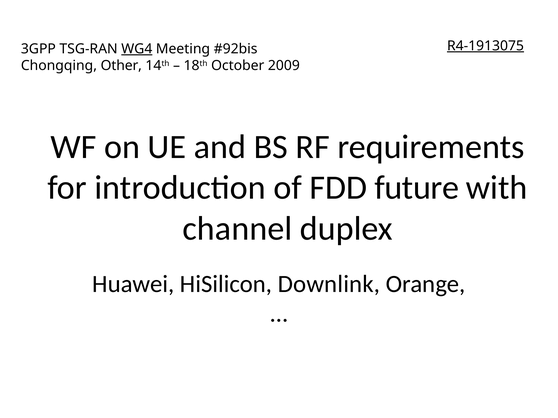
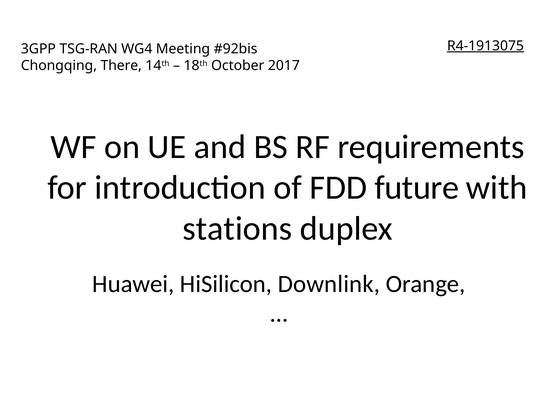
WG4 underline: present -> none
Other: Other -> There
2009: 2009 -> 2017
channel: channel -> stations
